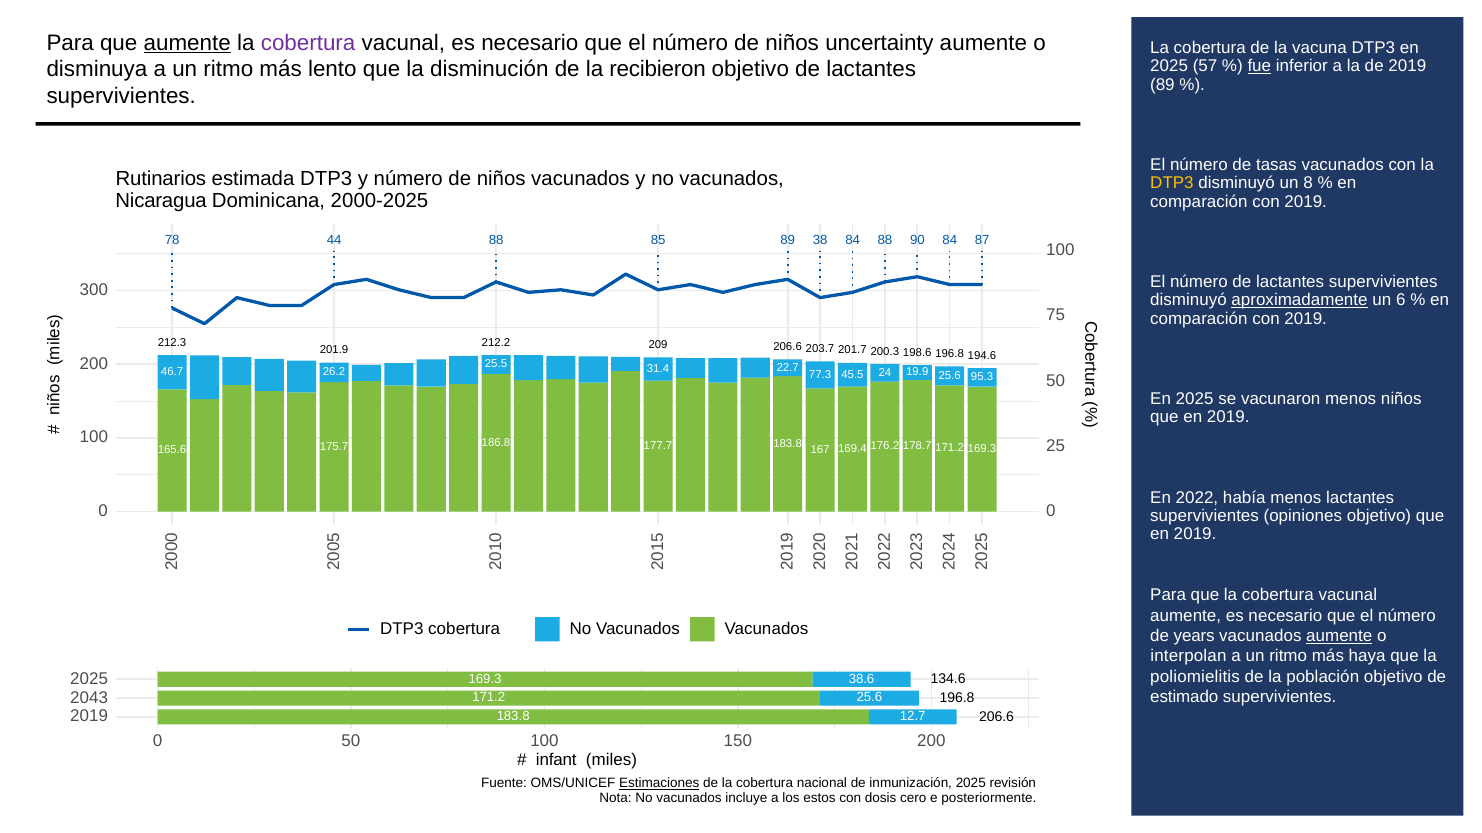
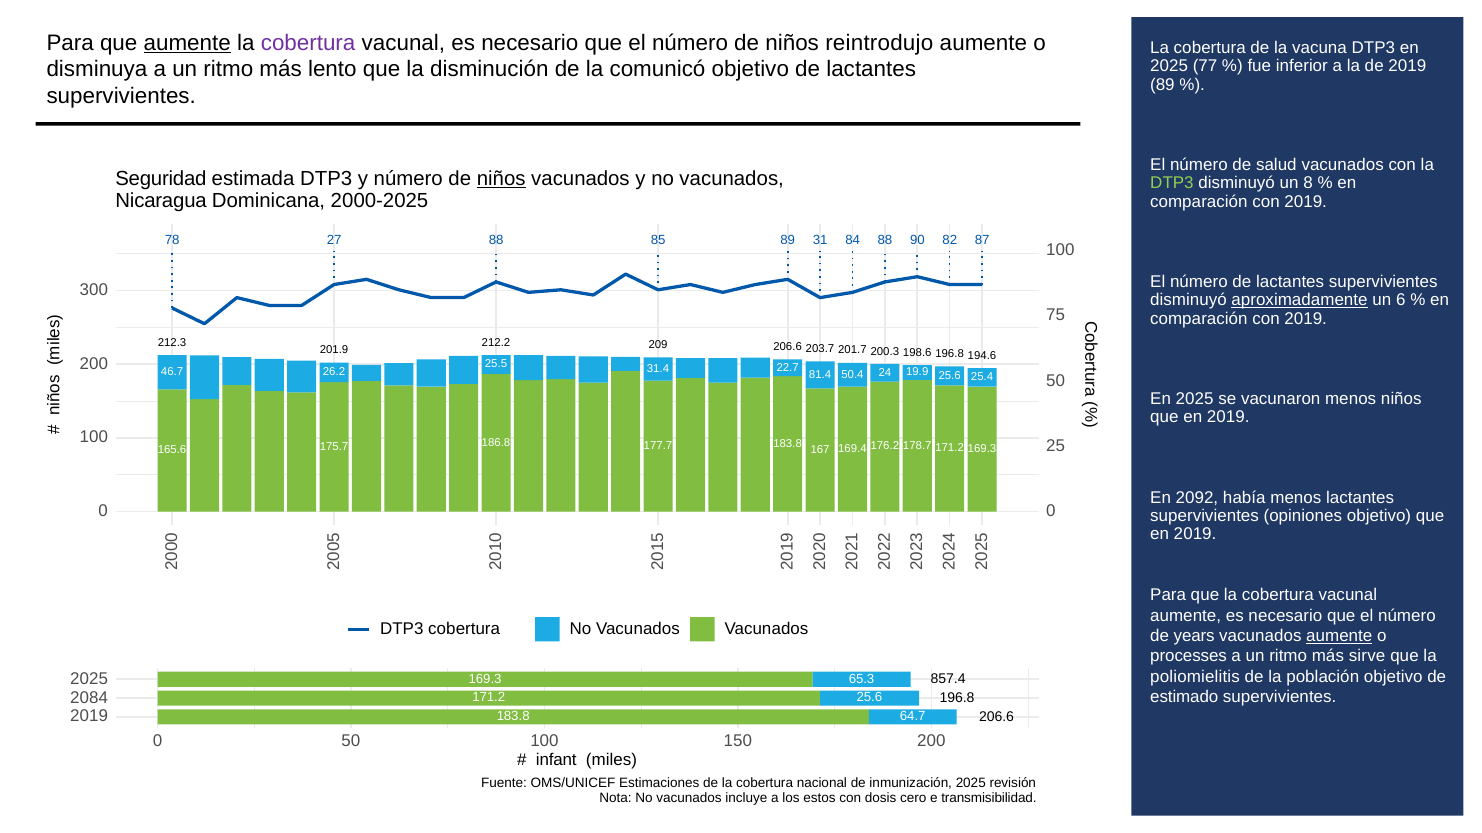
uncertainty: uncertainty -> reintrodujo
57: 57 -> 77
fue underline: present -> none
recibieron: recibieron -> comunicó
tasas: tasas -> salud
Rutinarios: Rutinarios -> Seguridad
niños at (501, 179) underline: none -> present
DTP3 at (1172, 183) colour: yellow -> light green
44: 44 -> 27
38: 38 -> 31
90 84: 84 -> 82
45.5: 45.5 -> 50.4
77.3: 77.3 -> 81.4
95.3: 95.3 -> 25.4
2022: 2022 -> 2092
interpolan: interpolan -> processes
haya: haya -> sirve
134.6: 134.6 -> 857.4
38.6: 38.6 -> 65.3
2043: 2043 -> 2084
12.7: 12.7 -> 64.7
Estimaciones underline: present -> none
posteriormente: posteriormente -> transmisibilidad
